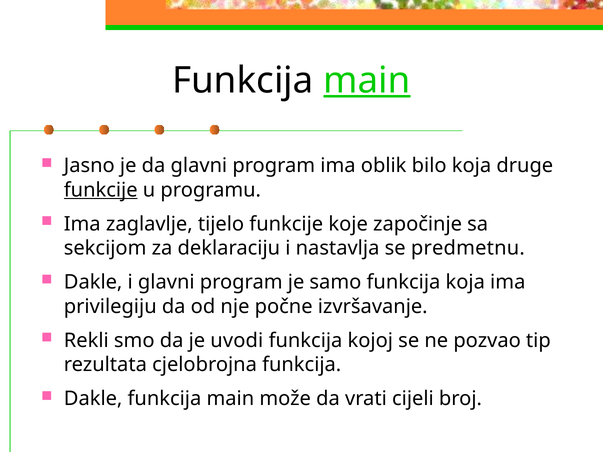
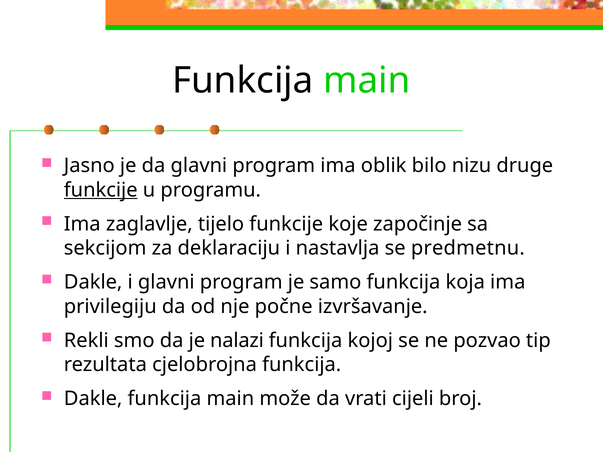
main at (367, 80) underline: present -> none
bilo koja: koja -> nizu
uvodi: uvodi -> nalazi
